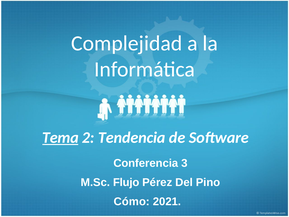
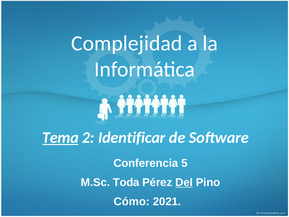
Tendencia: Tendencia -> Identificar
3: 3 -> 5
Flujo: Flujo -> Toda
Del underline: none -> present
